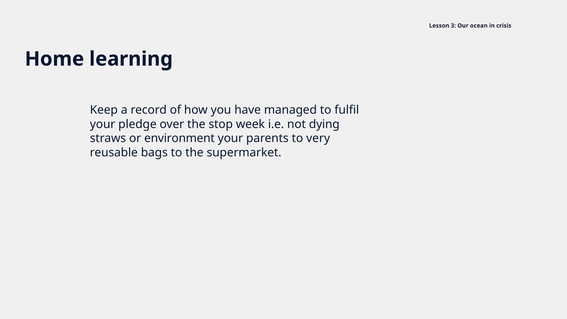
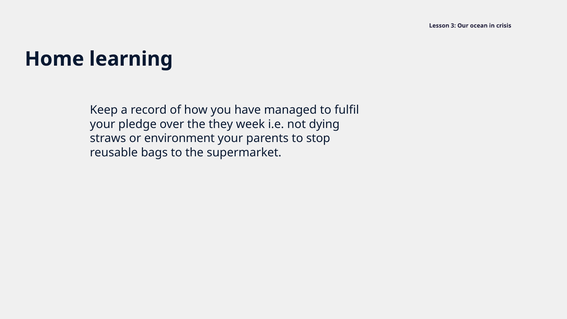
stop: stop -> they
very: very -> stop
